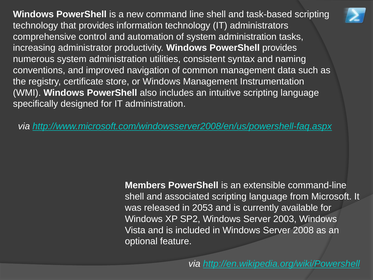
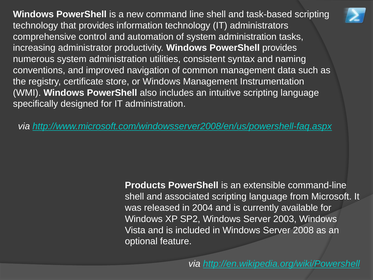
Members: Members -> Products
2053: 2053 -> 2004
